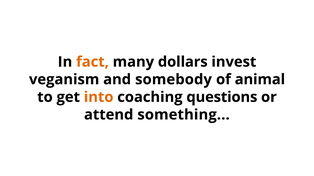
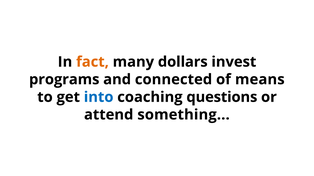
veganism: veganism -> programs
somebody: somebody -> connected
animal: animal -> means
into colour: orange -> blue
